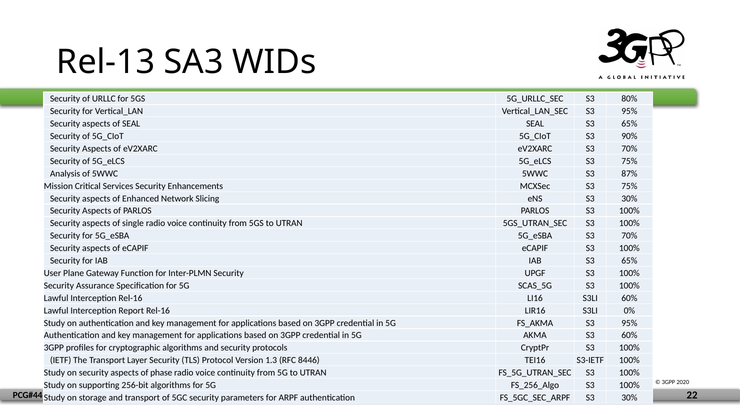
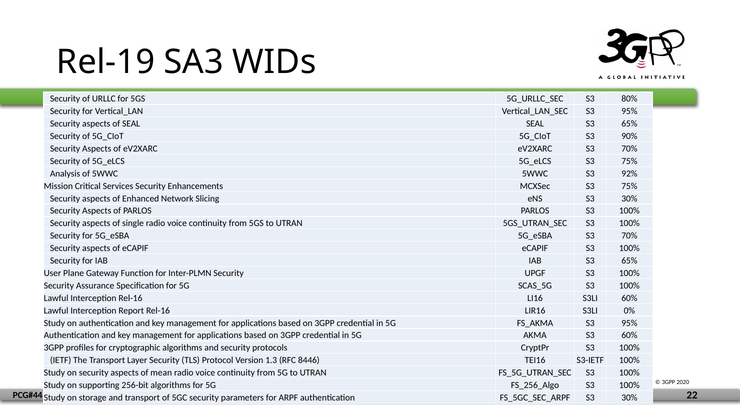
Rel-13: Rel-13 -> Rel-19
87%: 87% -> 92%
phase: phase -> mean
